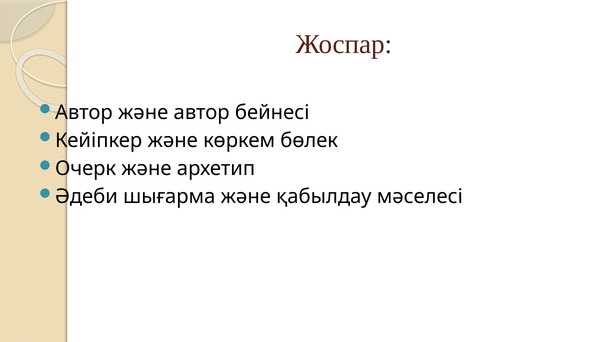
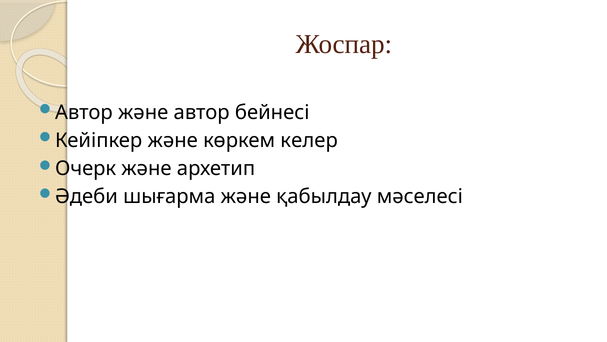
бөлек: бөлек -> келер
